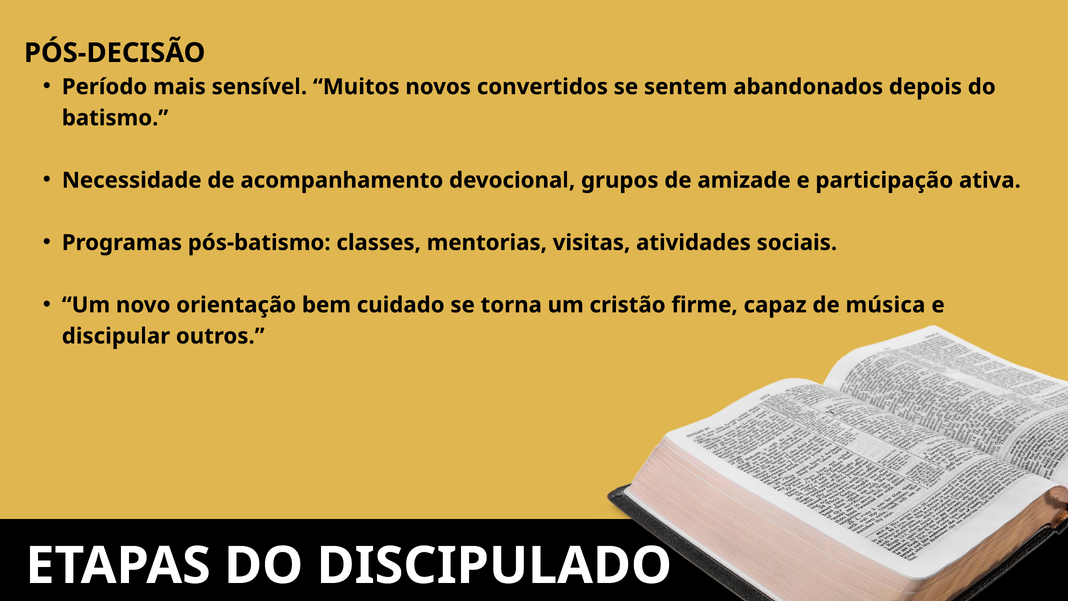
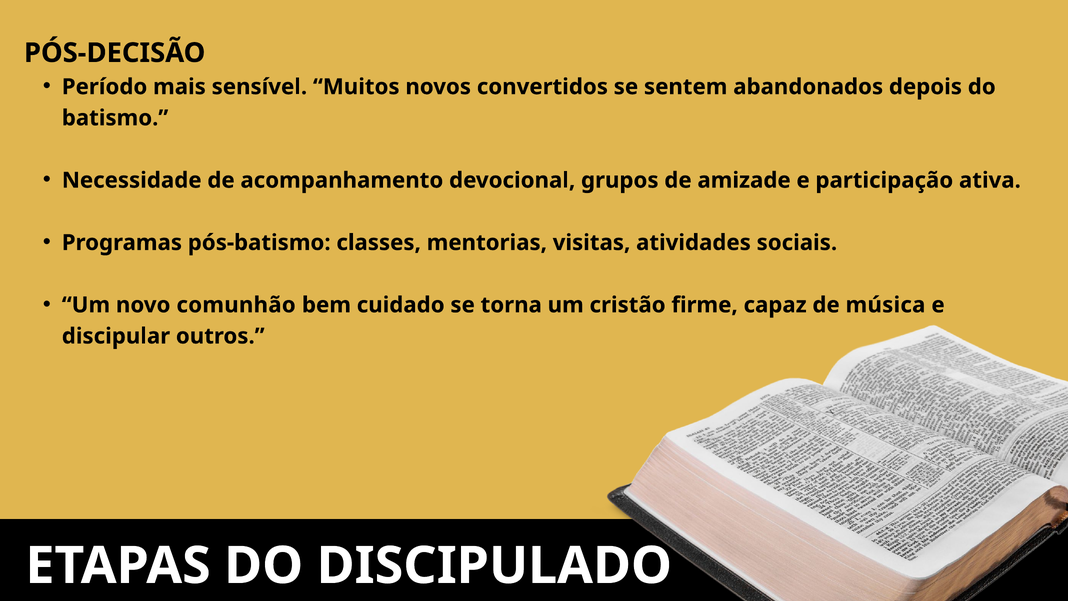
orientação: orientação -> comunhão
